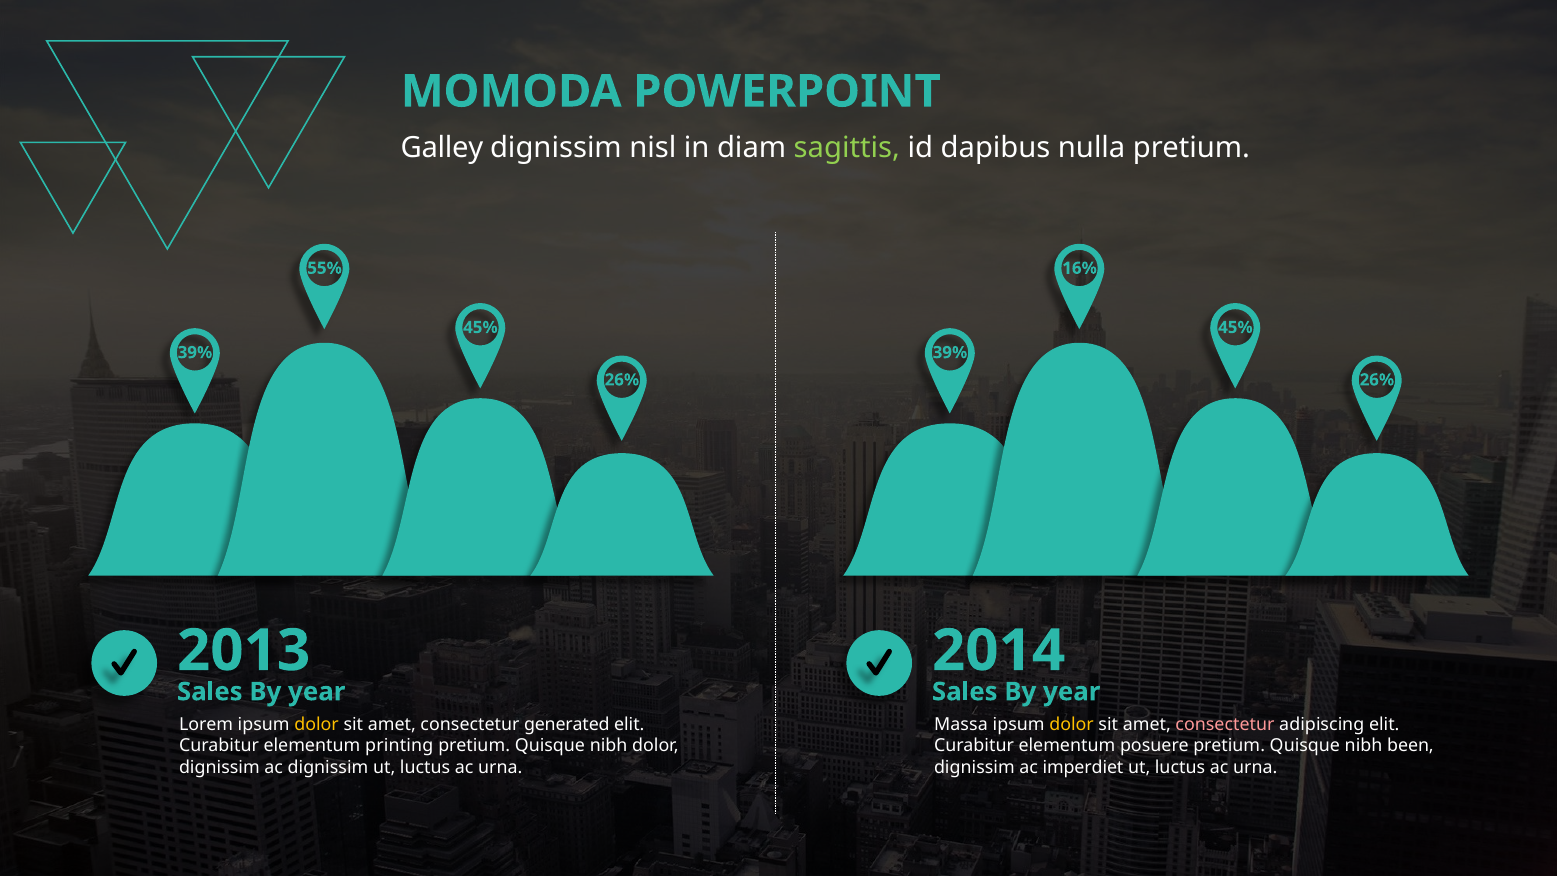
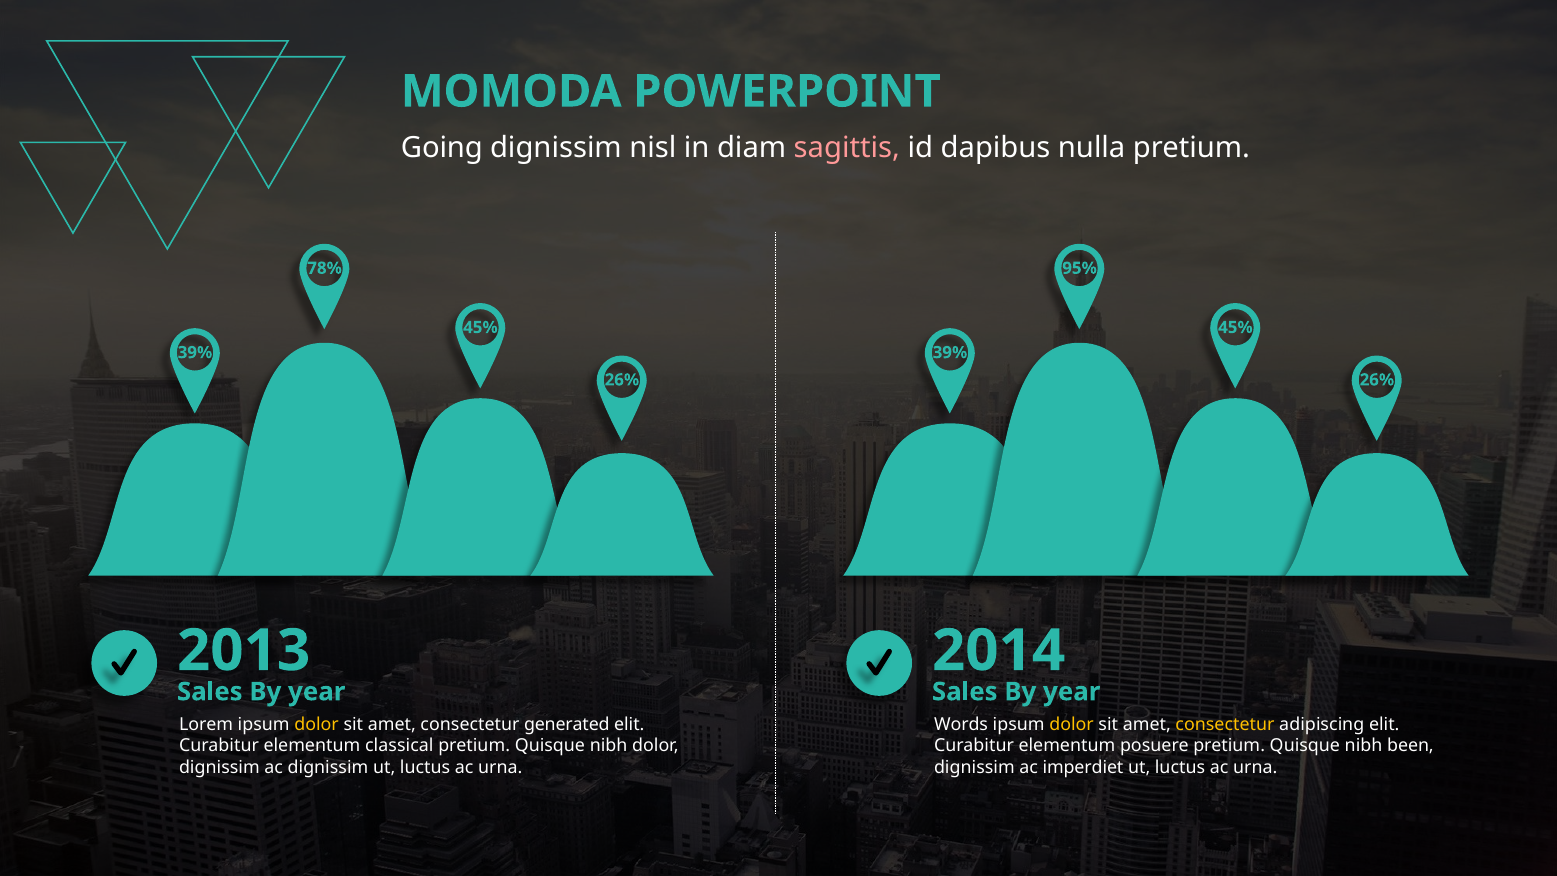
Galley: Galley -> Going
sagittis colour: light green -> pink
55%: 55% -> 78%
16%: 16% -> 95%
Massa: Massa -> Words
consectetur at (1225, 724) colour: pink -> yellow
printing: printing -> classical
